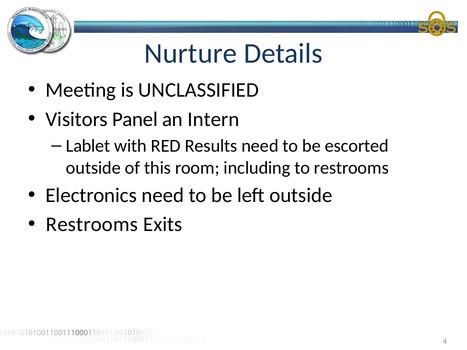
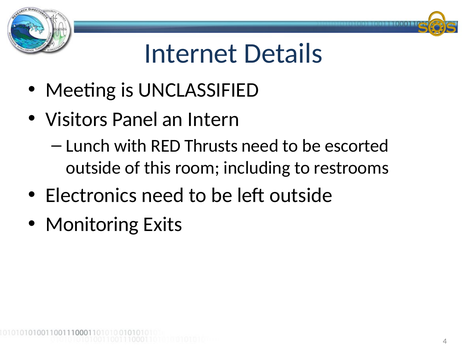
Nurture: Nurture -> Internet
Lablet: Lablet -> Lunch
Results: Results -> Thrusts
Restrooms at (92, 225): Restrooms -> Monitoring
